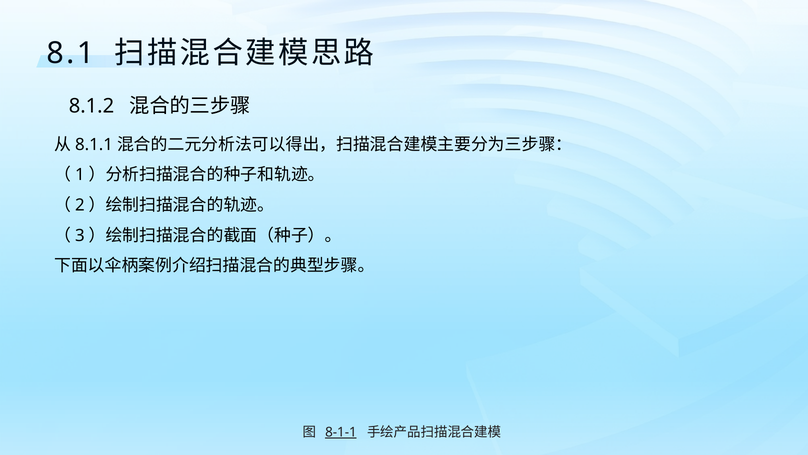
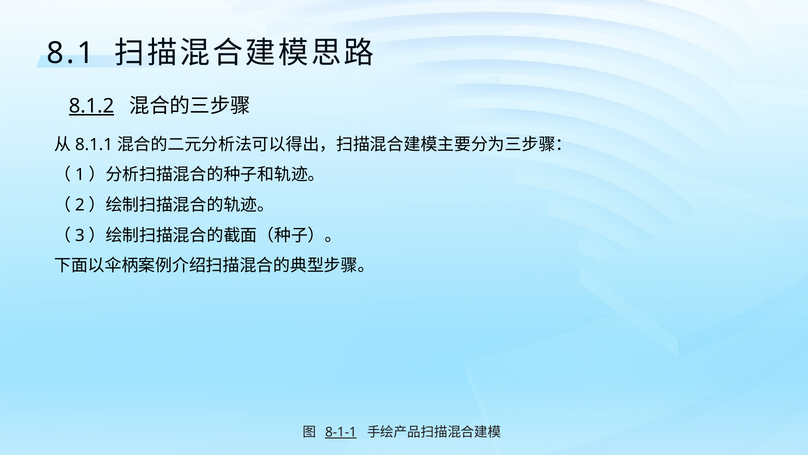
8.1.2 underline: none -> present
